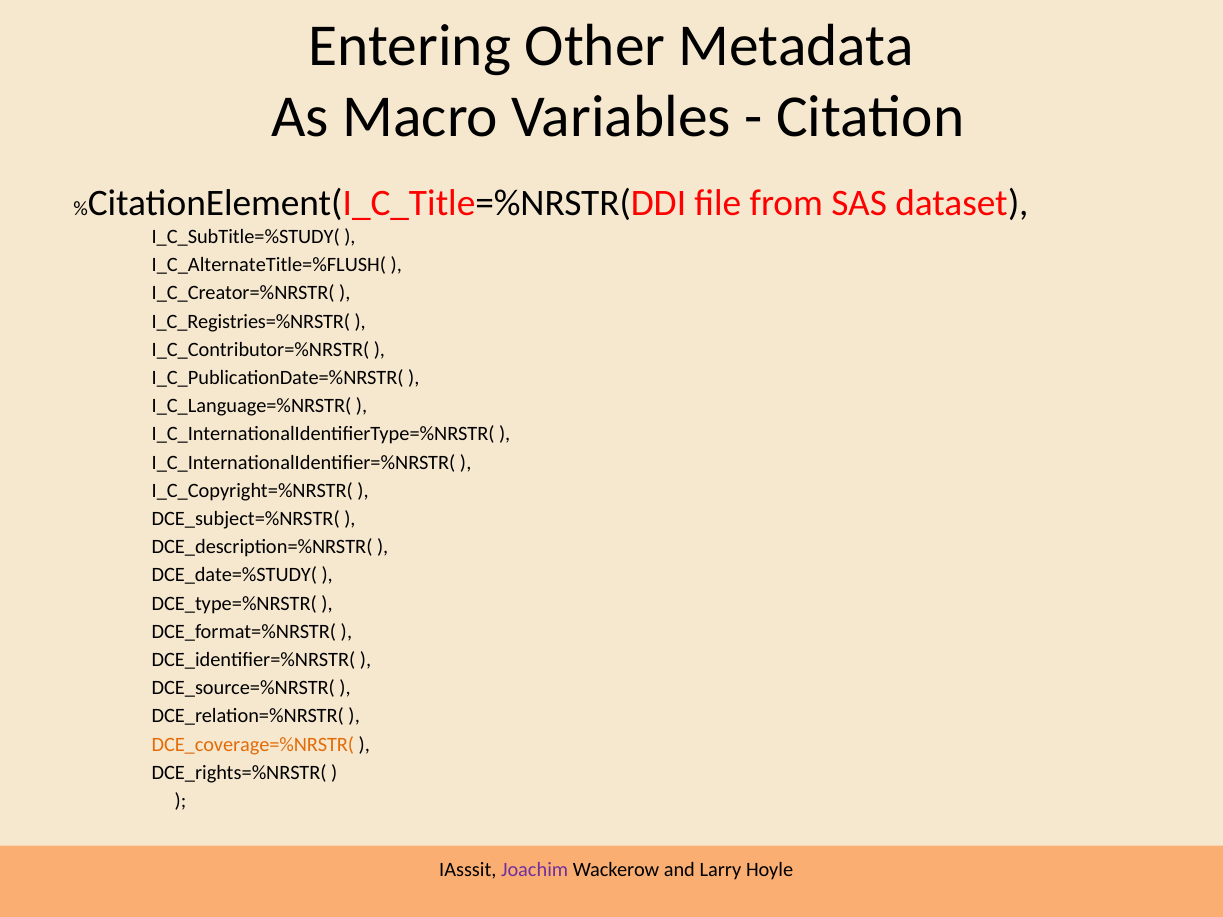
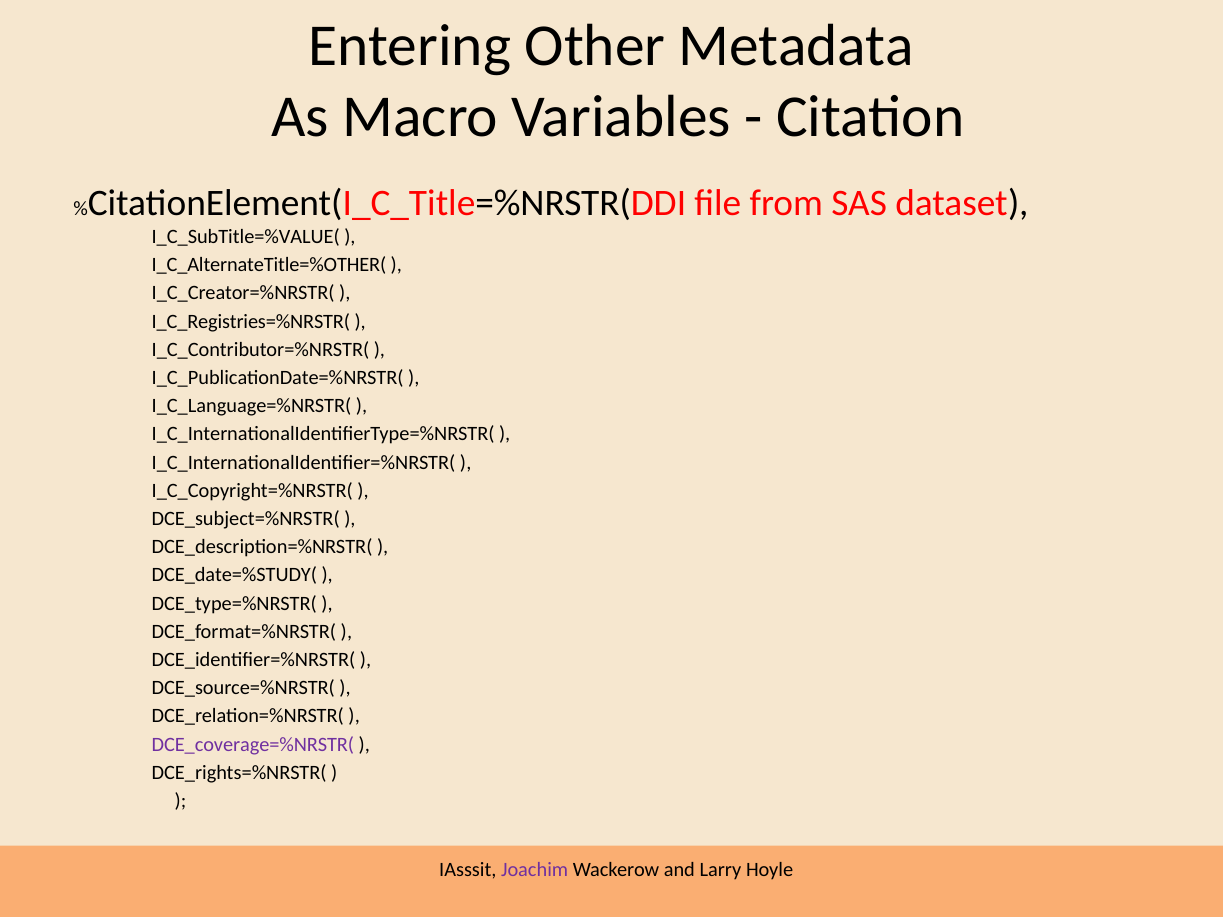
I_C_SubTitle=%STUDY(: I_C_SubTitle=%STUDY( -> I_C_SubTitle=%VALUE(
I_C_AlternateTitle=%FLUSH(: I_C_AlternateTitle=%FLUSH( -> I_C_AlternateTitle=%OTHER(
DCE_coverage=%NRSTR( colour: orange -> purple
